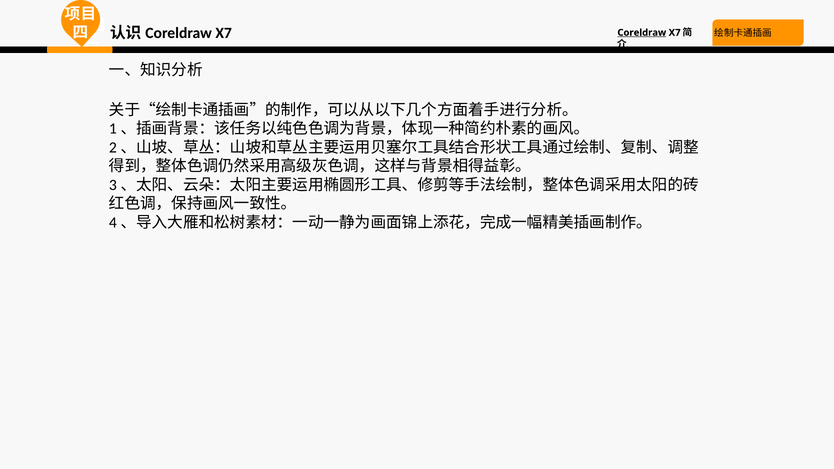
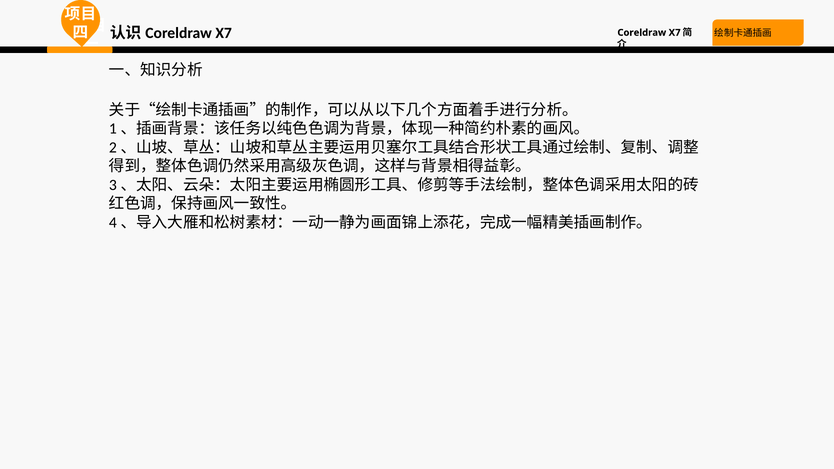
Coreldraw underline: present -> none
